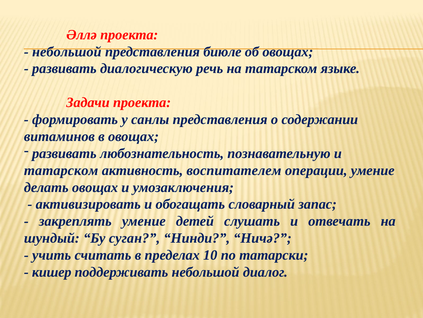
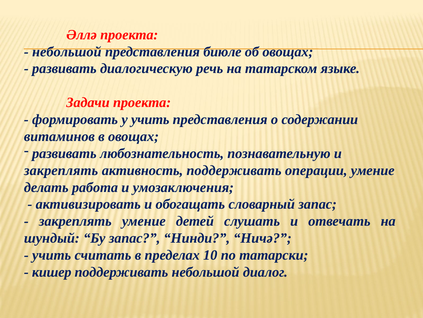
у санлы: санлы -> учить
татарском at (61, 170): татарском -> закреплять
активность воспитателем: воспитателем -> поддерживать
делать овощах: овощах -> работа
Бу суган: суган -> запас
